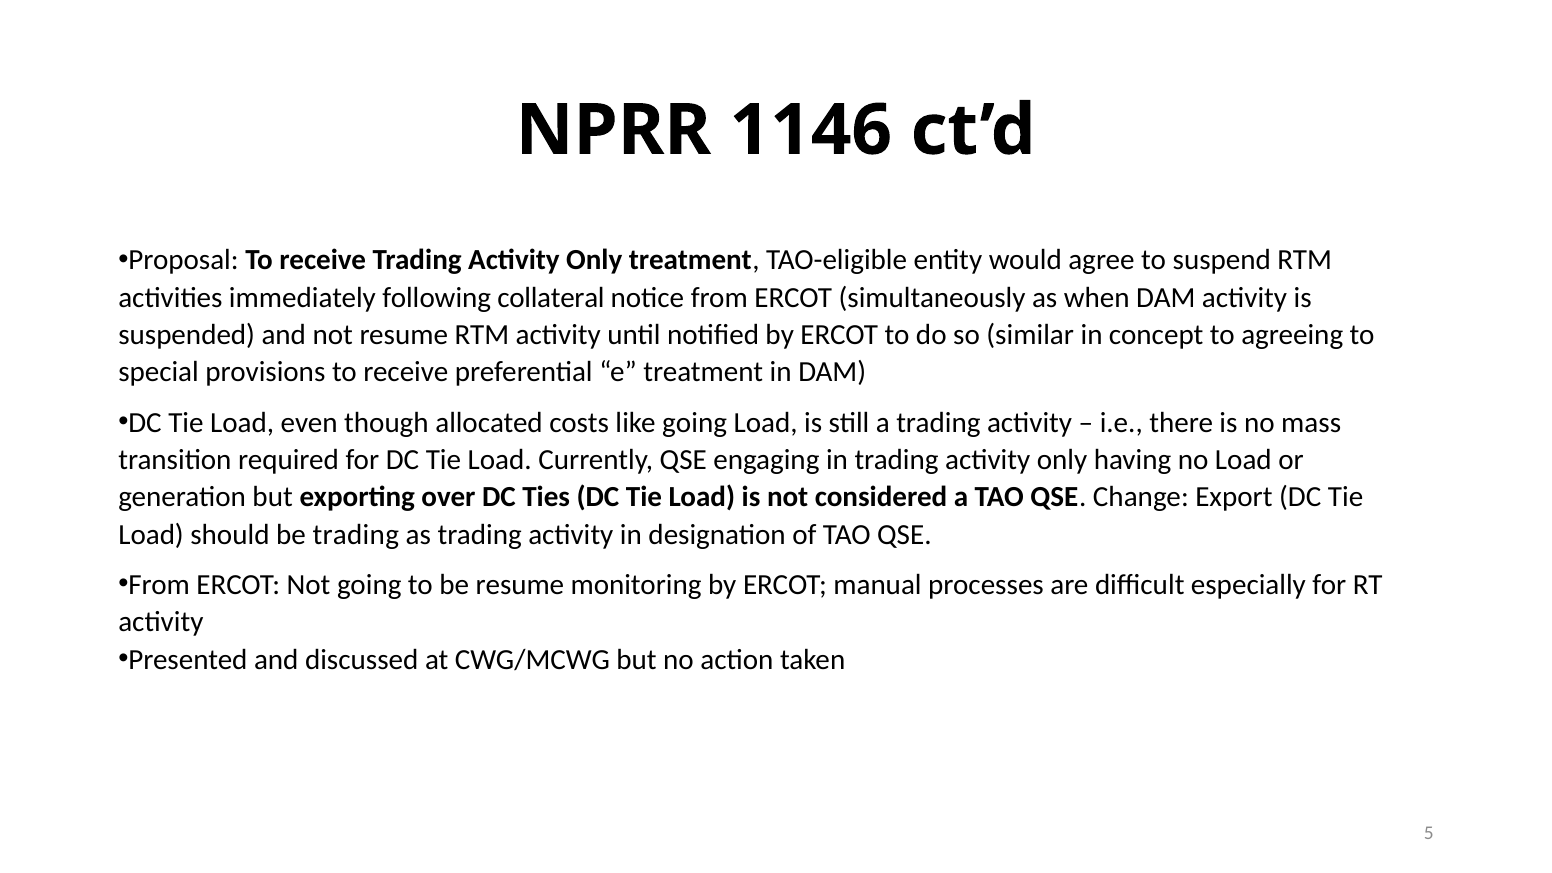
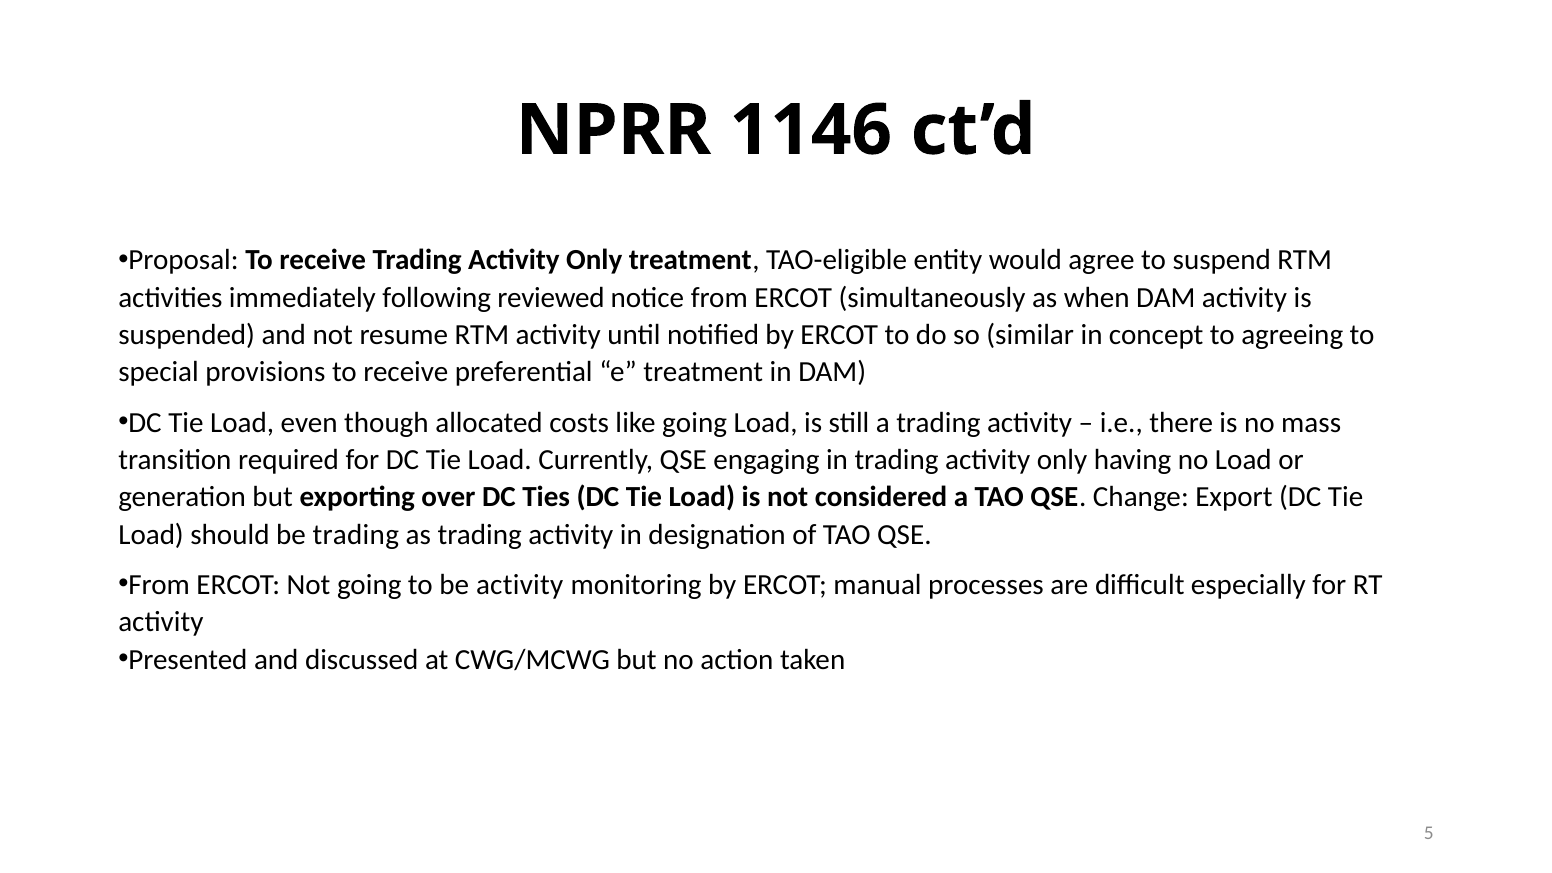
collateral: collateral -> reviewed
be resume: resume -> activity
